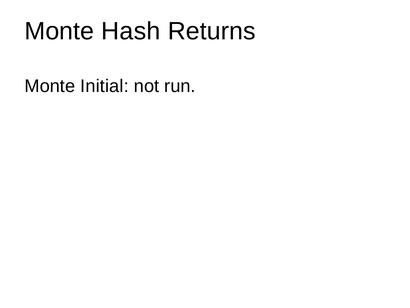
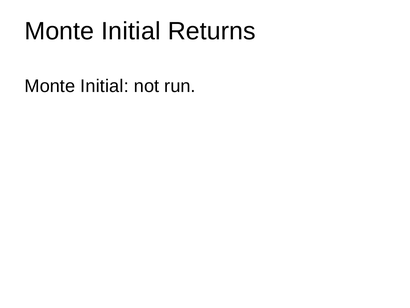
Hash at (131, 31): Hash -> Initial
